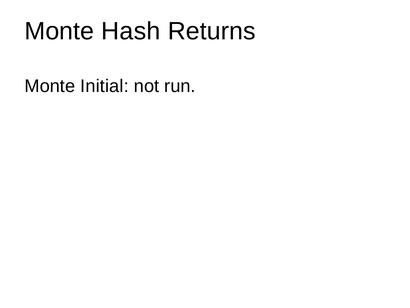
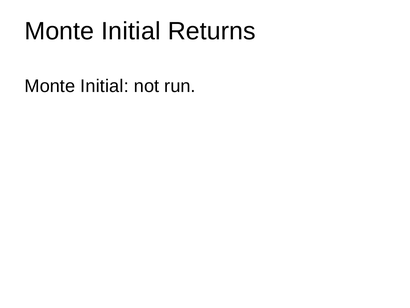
Hash at (131, 31): Hash -> Initial
